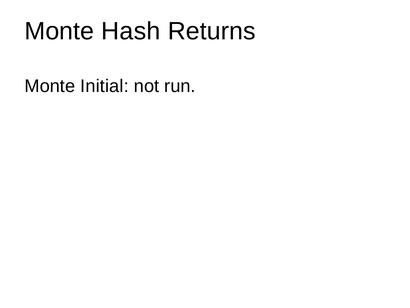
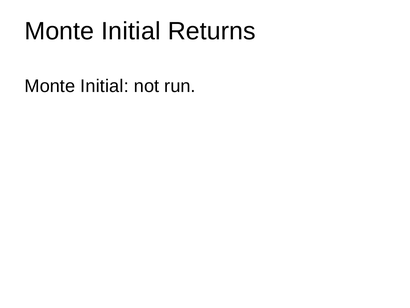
Hash at (131, 31): Hash -> Initial
